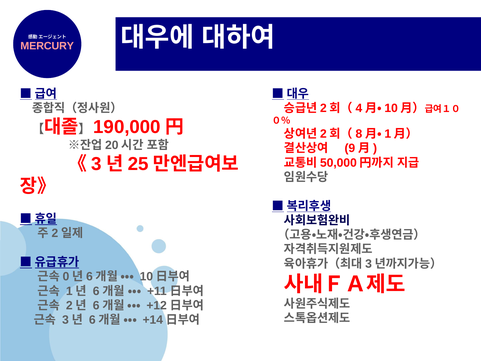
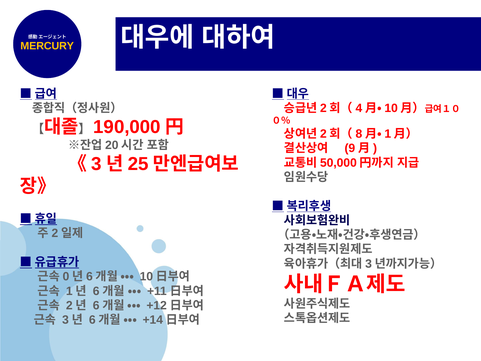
MERCURY colour: pink -> yellow
